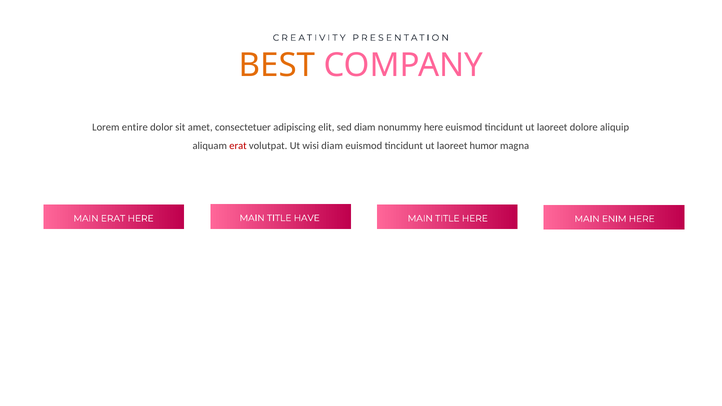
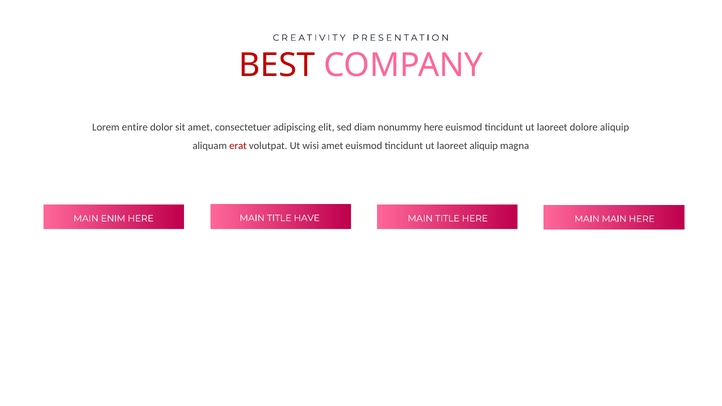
BEST colour: orange -> red
wisi diam: diam -> amet
laoreet humor: humor -> aliquip
MAIN ERAT: ERAT -> ENIM
MAIN ENIM: ENIM -> MAIN
